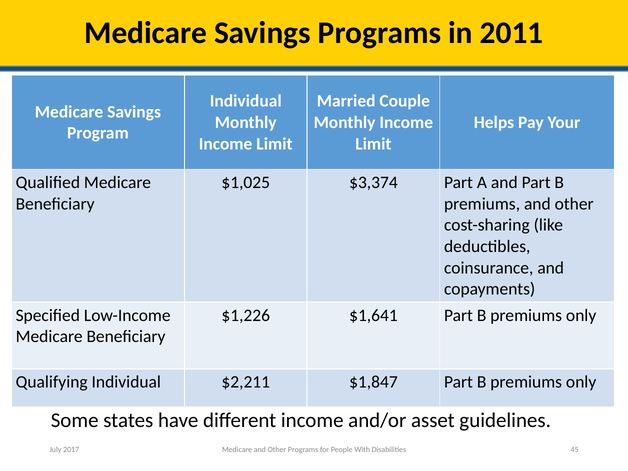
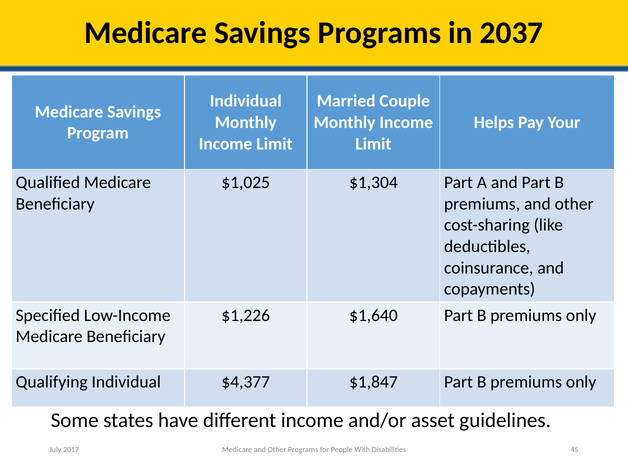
2011: 2011 -> 2037
$3,374: $3,374 -> $1,304
$1,641: $1,641 -> $1,640
$2,211: $2,211 -> $4,377
